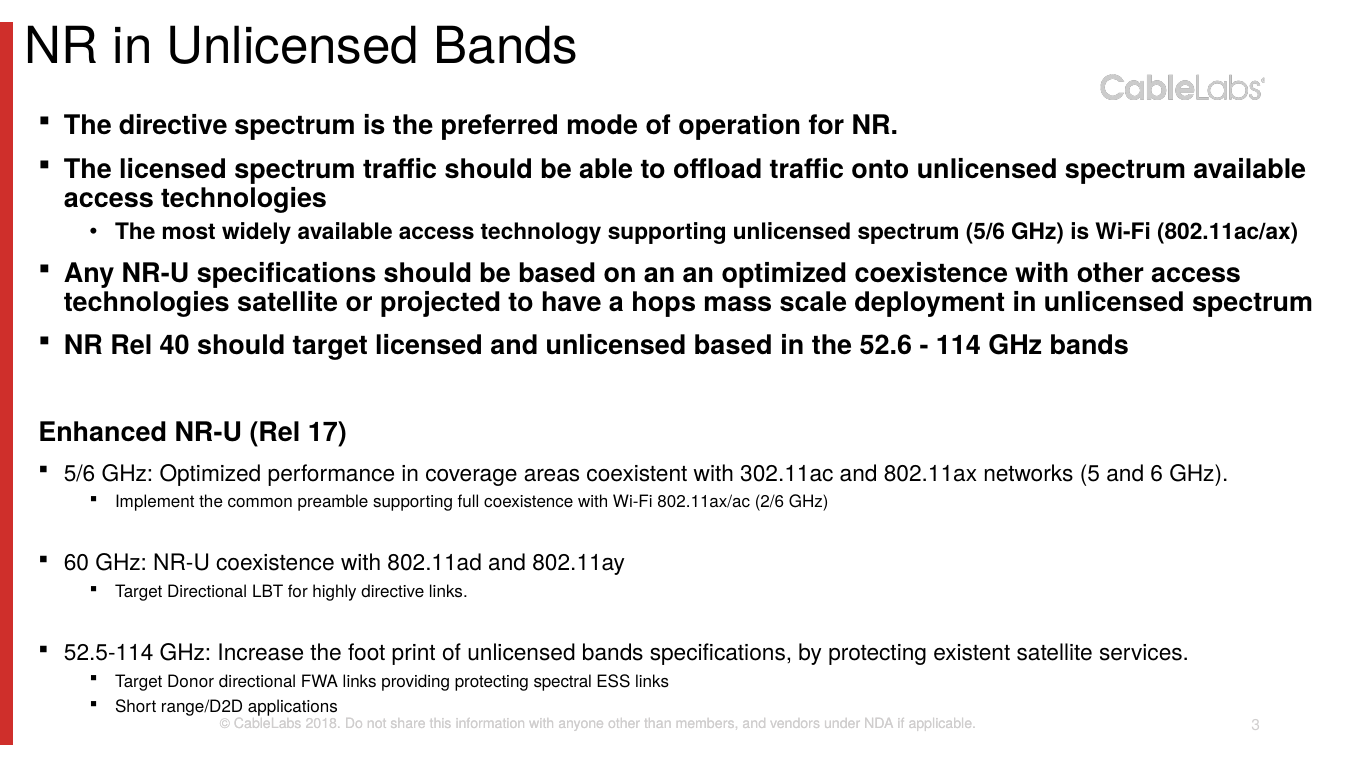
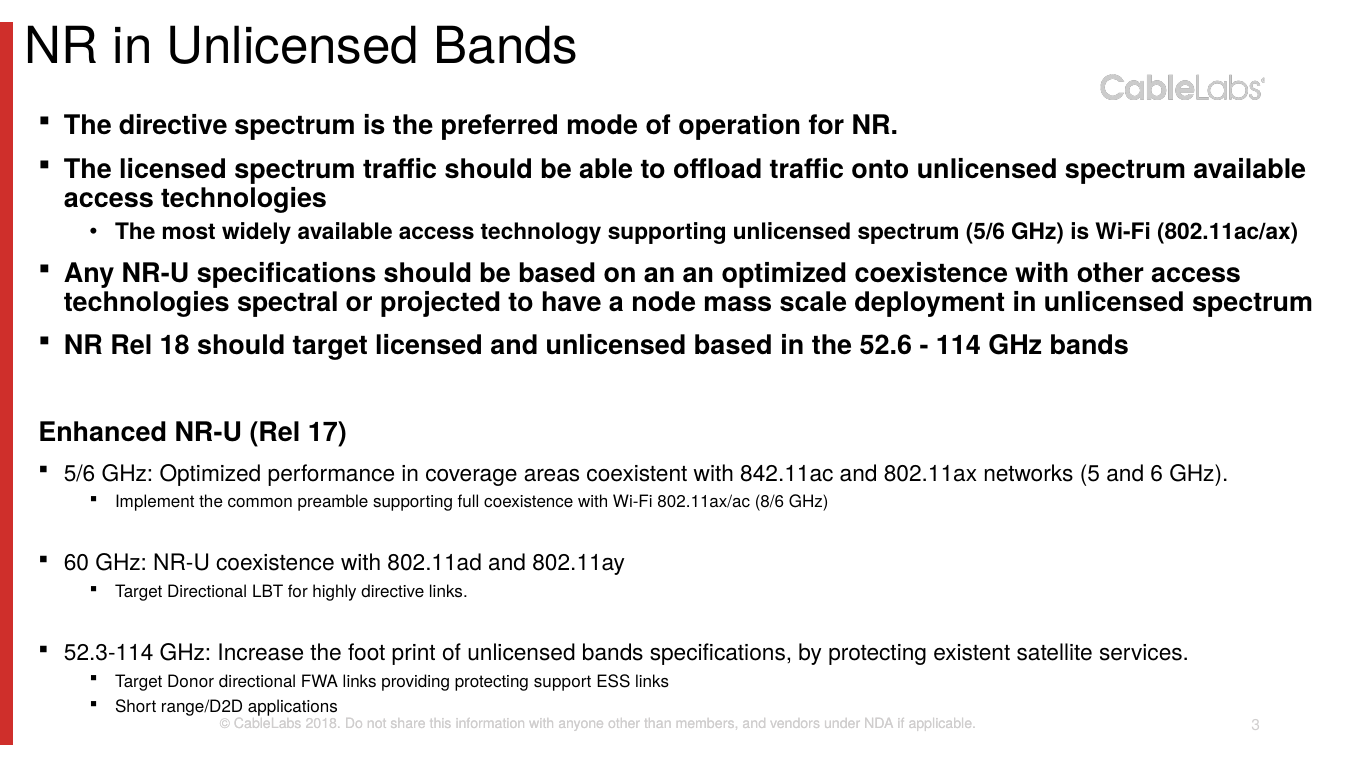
technologies satellite: satellite -> spectral
hops: hops -> node
40: 40 -> 18
302.11ac: 302.11ac -> 842.11ac
2/6: 2/6 -> 8/6
52.5-114: 52.5-114 -> 52.3-114
spectral: spectral -> support
